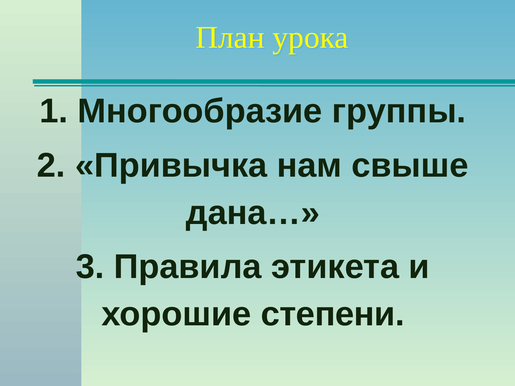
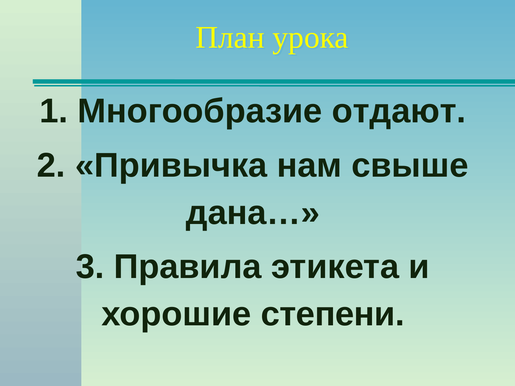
группы: группы -> отдают
